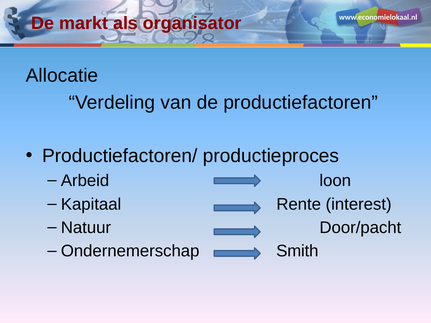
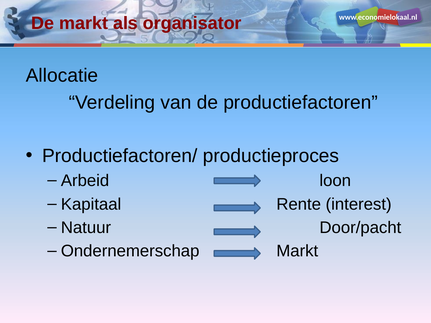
Ondernemerschap Smith: Smith -> Markt
